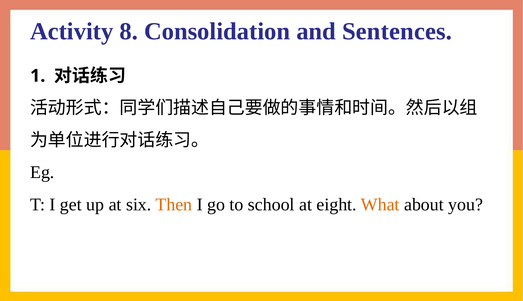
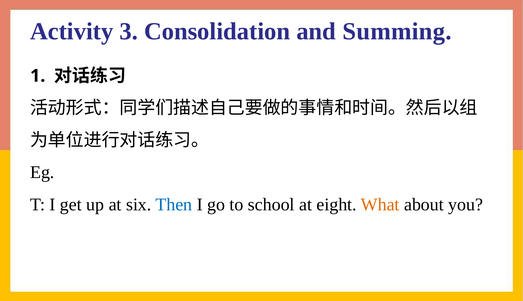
8: 8 -> 3
Sentences: Sentences -> Summing
Then colour: orange -> blue
